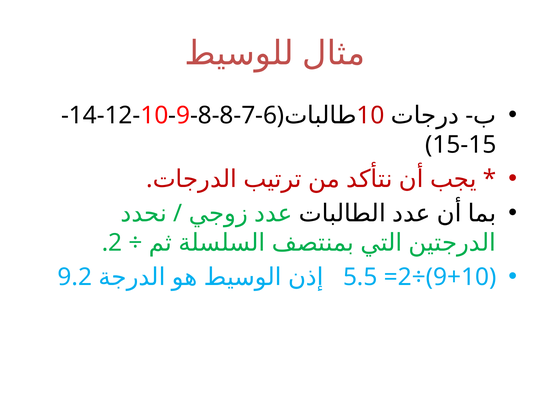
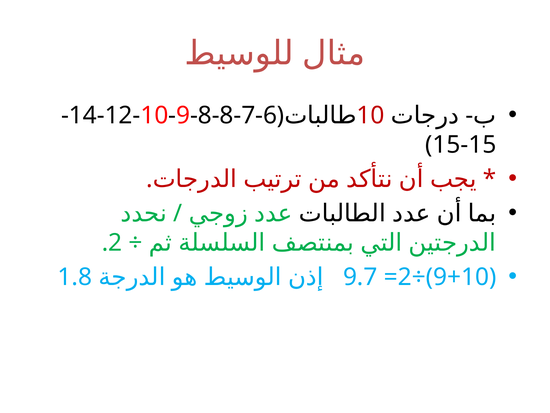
9.2: 9.2 -> 1.8
5.5: 5.5 -> 9.7
